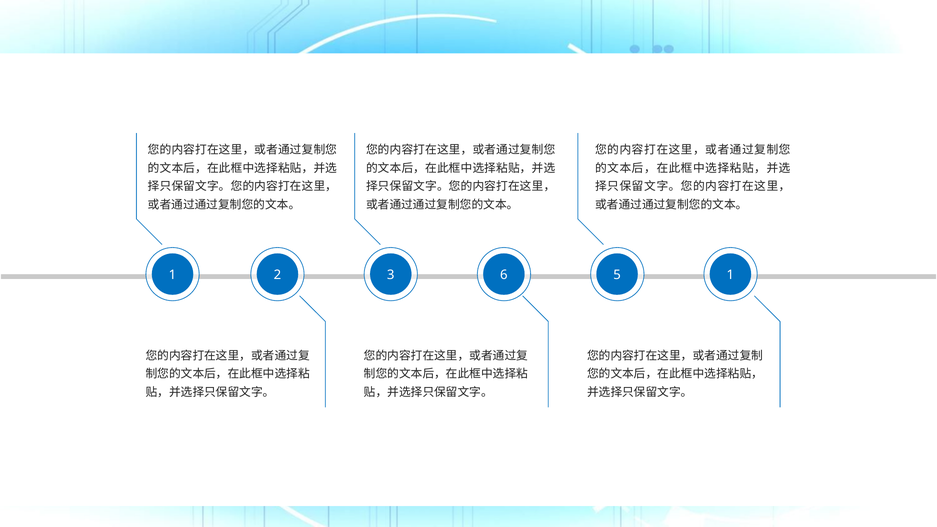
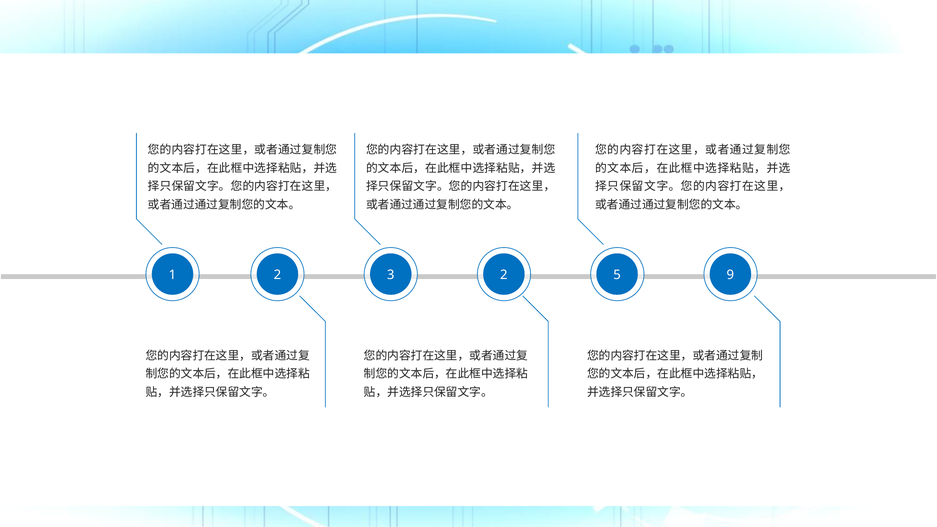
3 6: 6 -> 2
5 1: 1 -> 9
